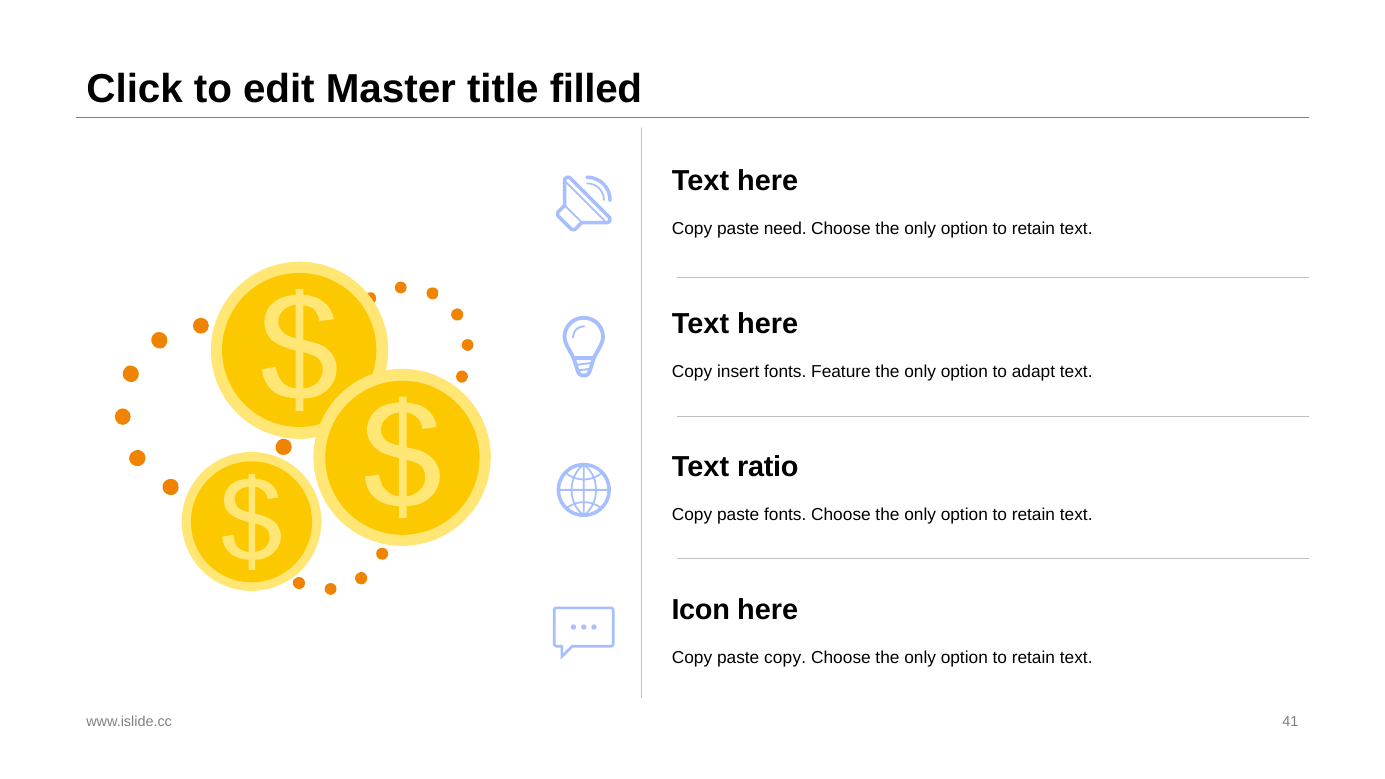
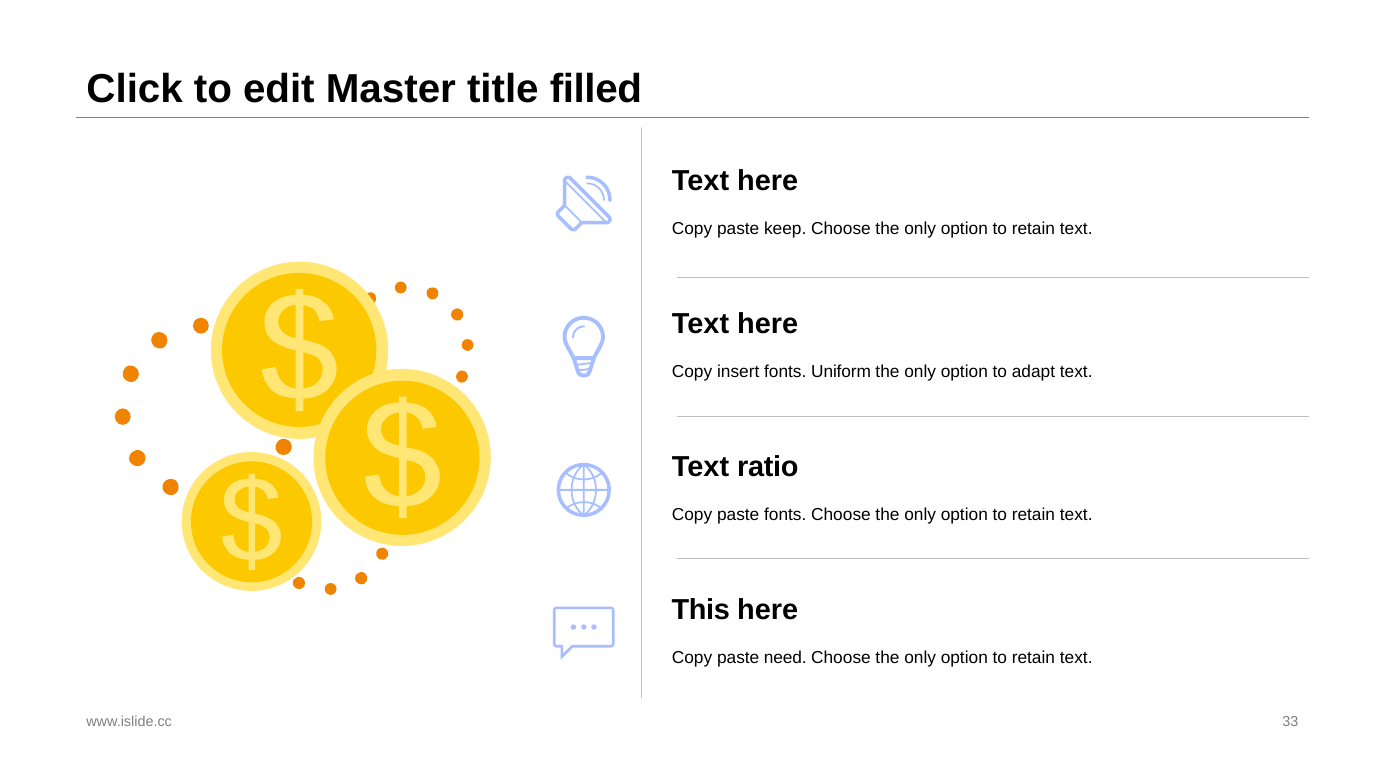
need: need -> keep
Feature: Feature -> Uniform
Icon: Icon -> This
paste copy: copy -> need
41: 41 -> 33
